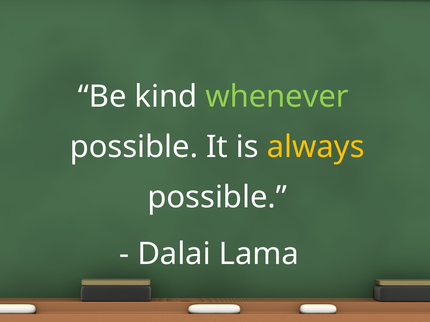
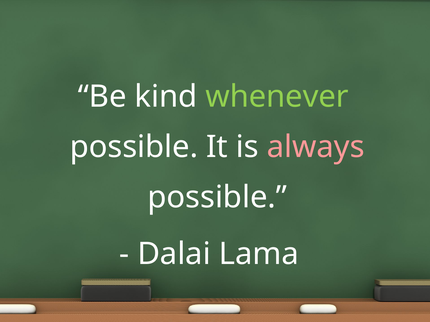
always colour: yellow -> pink
